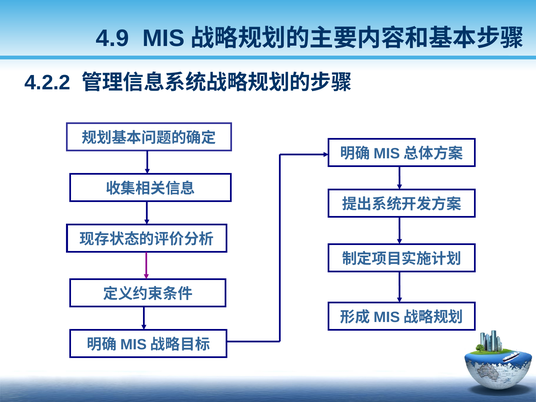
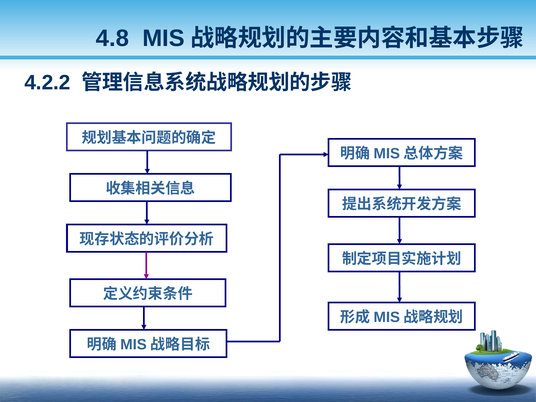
4.9: 4.9 -> 4.8
